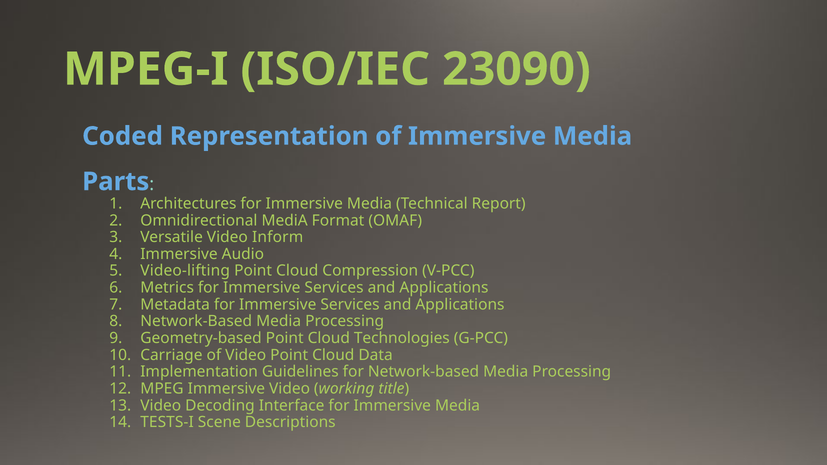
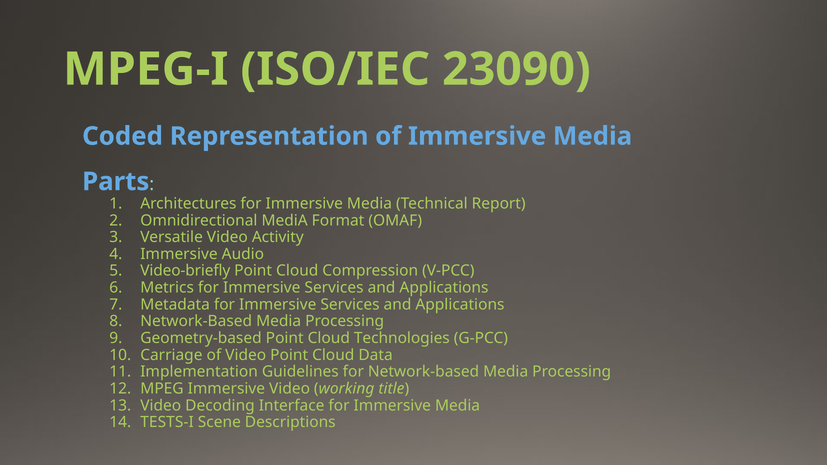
Inform: Inform -> Activity
Video-lifting: Video-lifting -> Video-briefly
